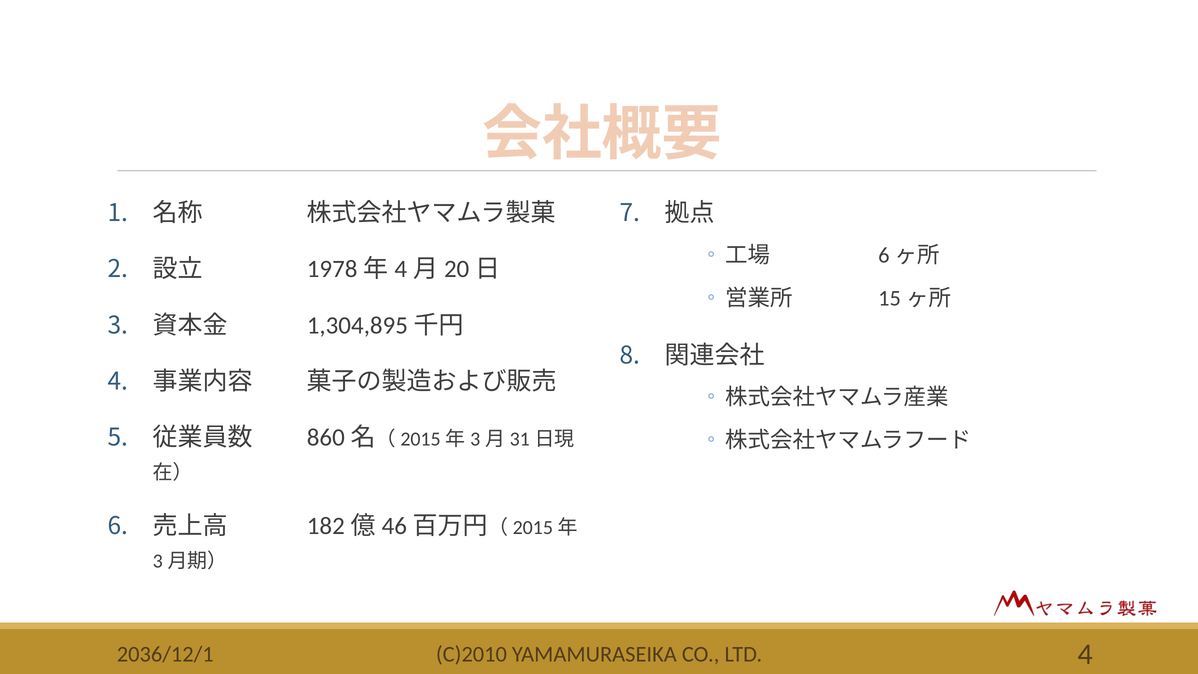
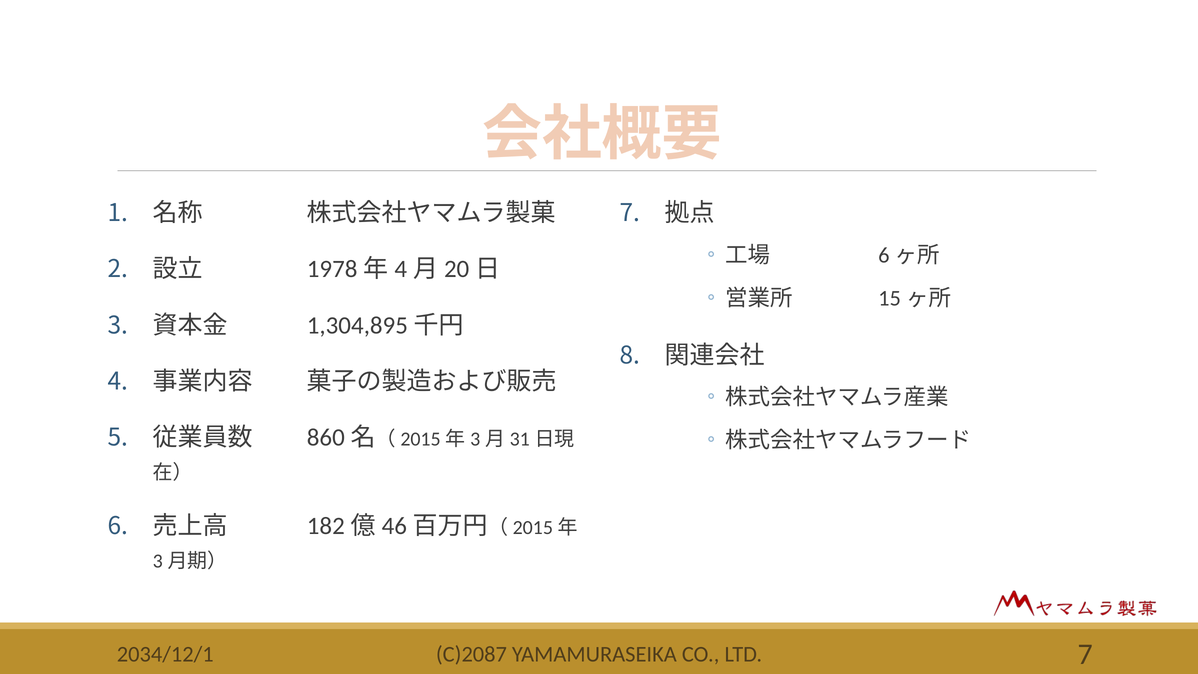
C)2010: C)2010 -> C)2087
LTD 4: 4 -> 7
2036/12/1: 2036/12/1 -> 2034/12/1
